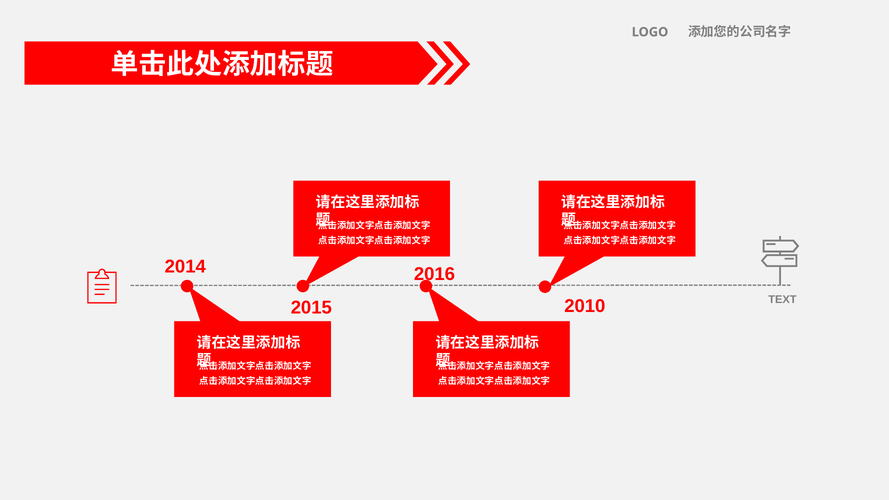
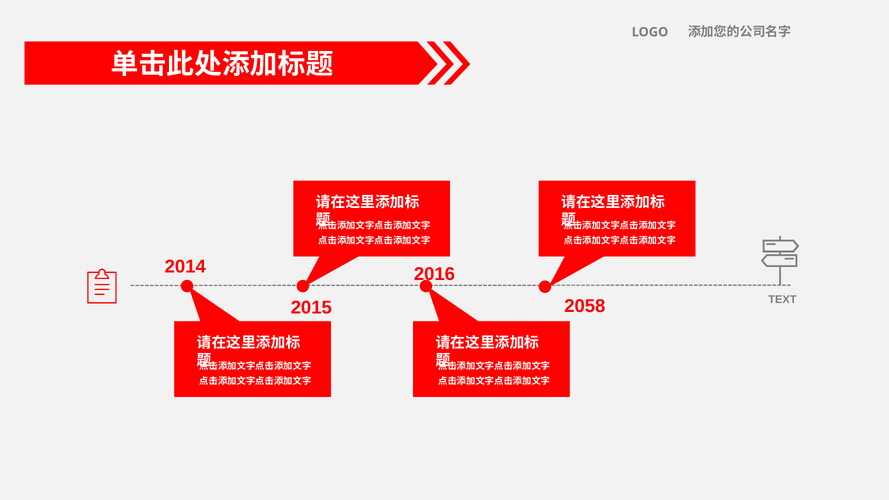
2010: 2010 -> 2058
